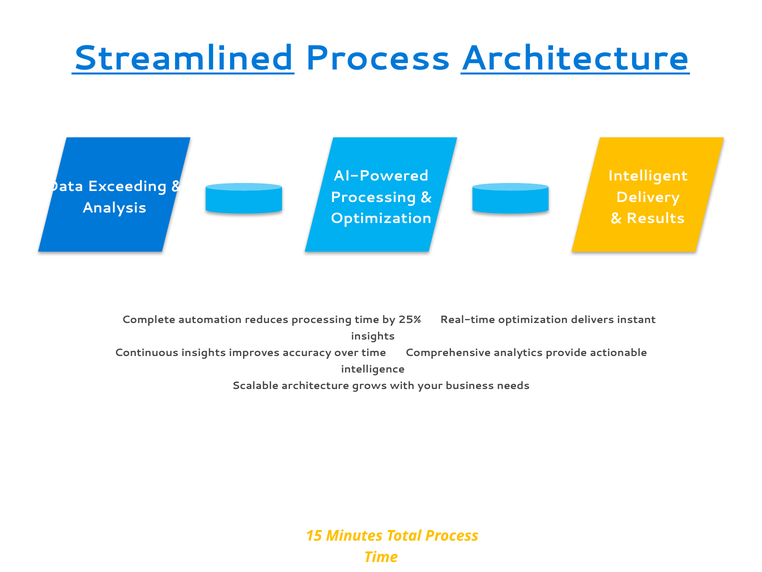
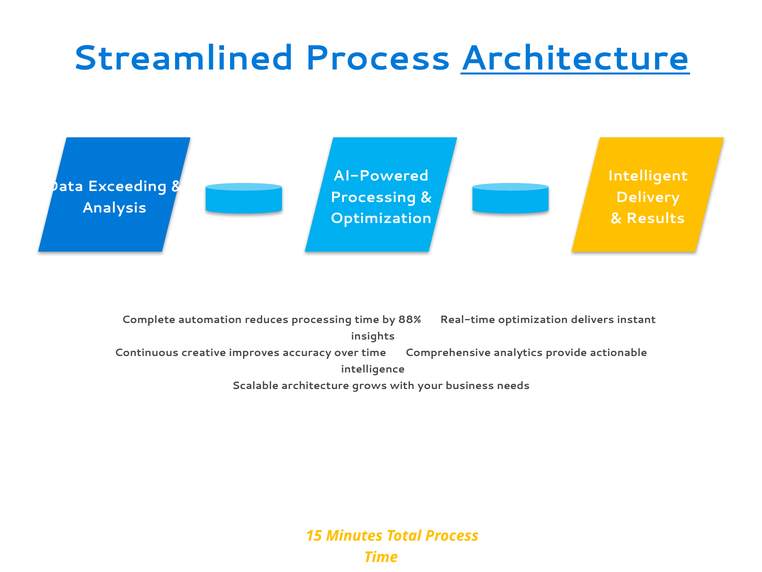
Streamlined underline: present -> none
25%: 25% -> 88%
Continuous insights: insights -> creative
